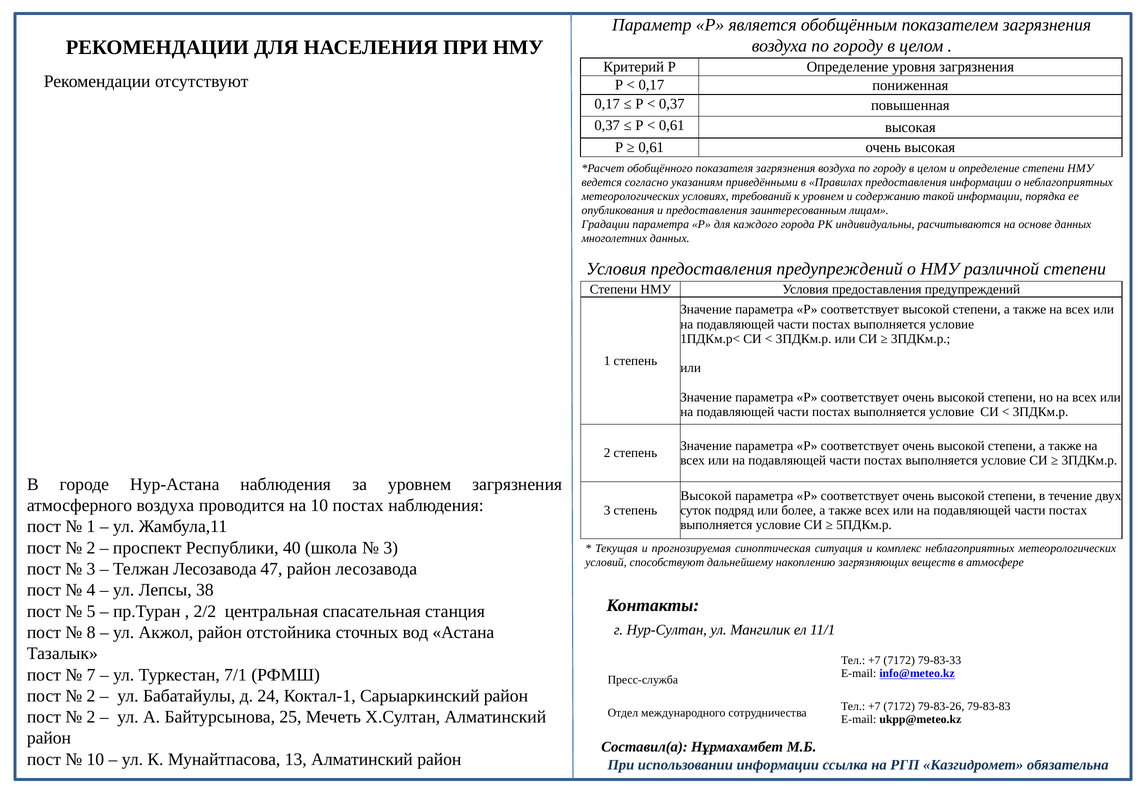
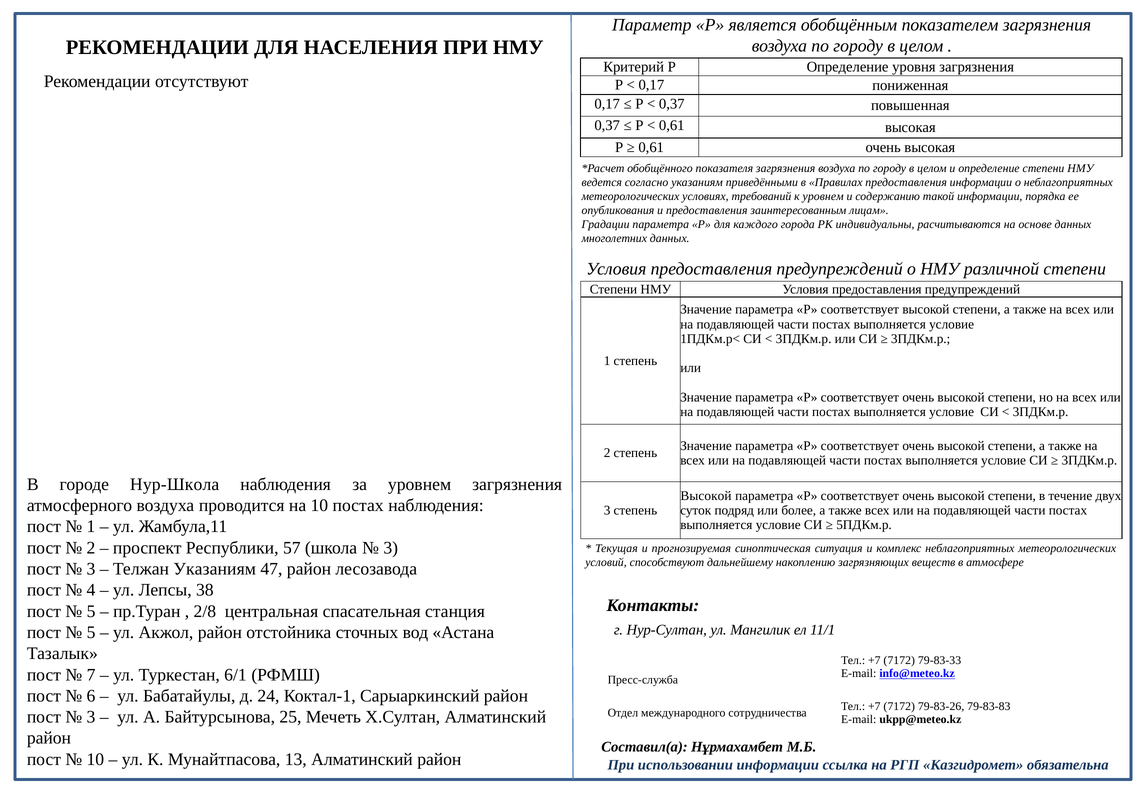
Нур-Астана: Нур-Астана -> Нур-Школа
40: 40 -> 57
Телжан Лесозавода: Лесозавода -> Указаниям
2/2: 2/2 -> 2/8
8 at (91, 633): 8 -> 5
7/1: 7/1 -> 6/1
2 at (91, 696): 2 -> 6
2 at (91, 717): 2 -> 3
